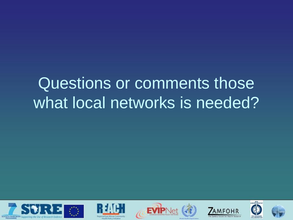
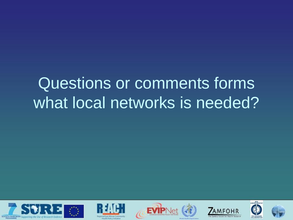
those: those -> forms
